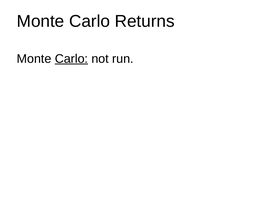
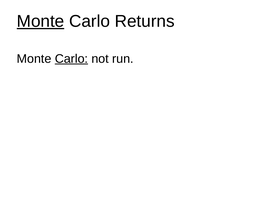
Monte at (41, 21) underline: none -> present
